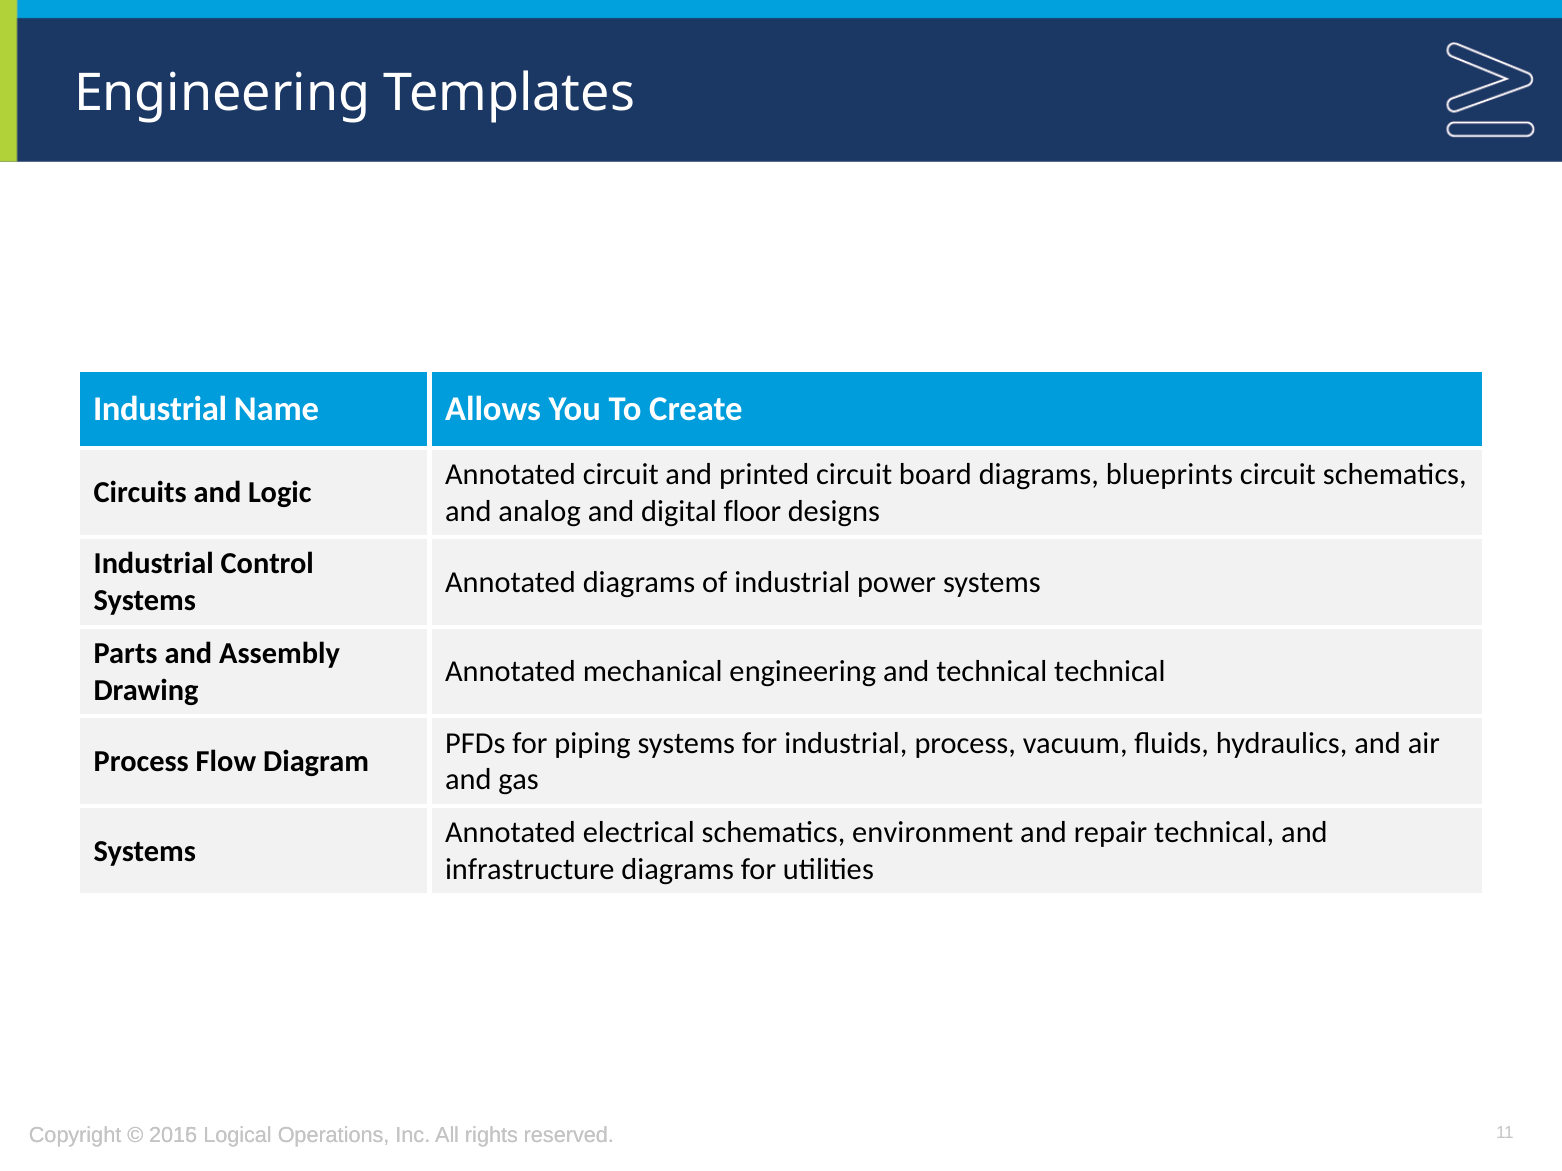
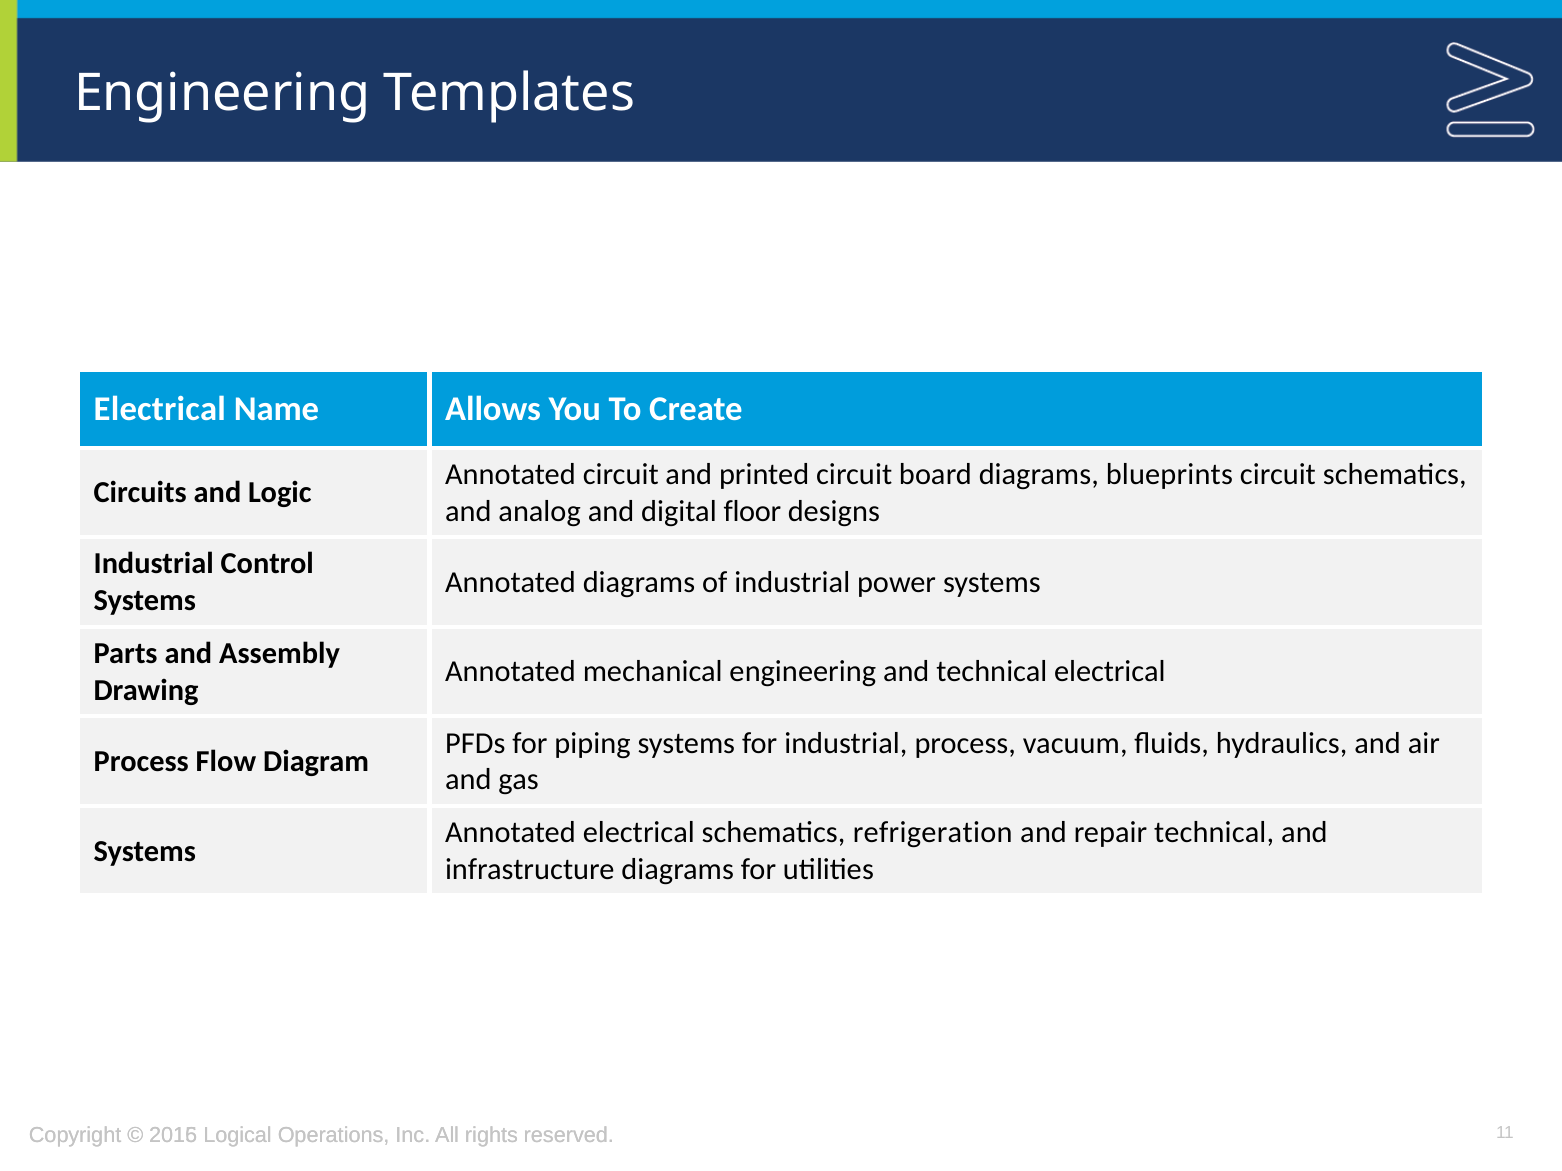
Industrial at (160, 409): Industrial -> Electrical
technical technical: technical -> electrical
environment: environment -> refrigeration
